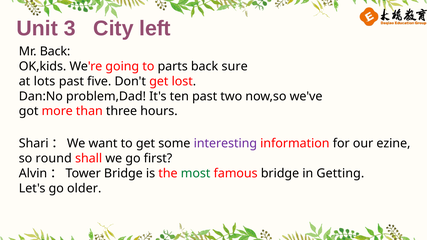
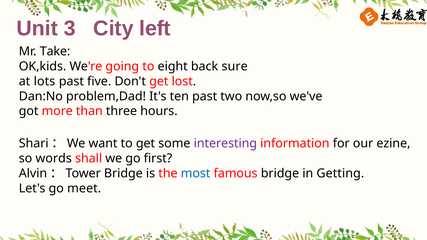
Mr Back: Back -> Take
parts: parts -> eight
round: round -> words
most colour: green -> blue
older: older -> meet
